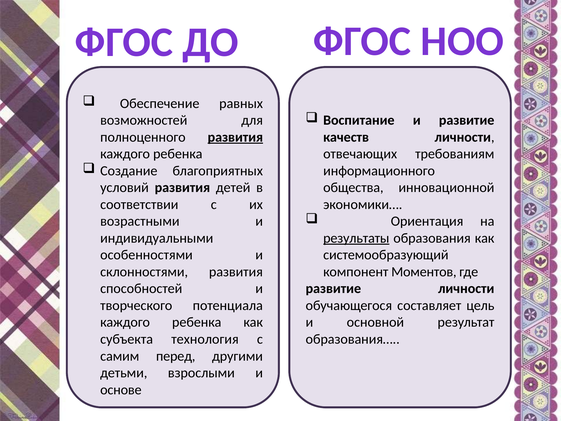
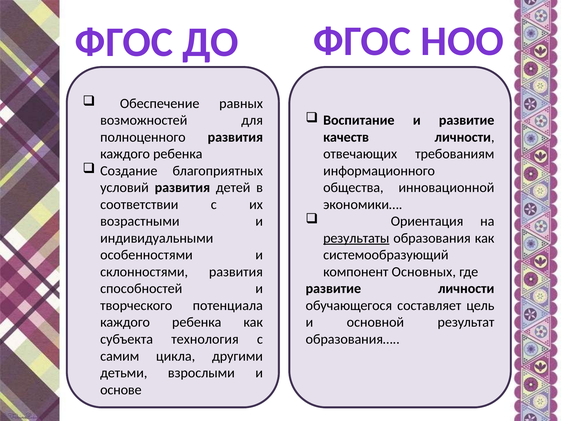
развития at (235, 137) underline: present -> none
Моментов: Моментов -> Основных
перед: перед -> цикла
